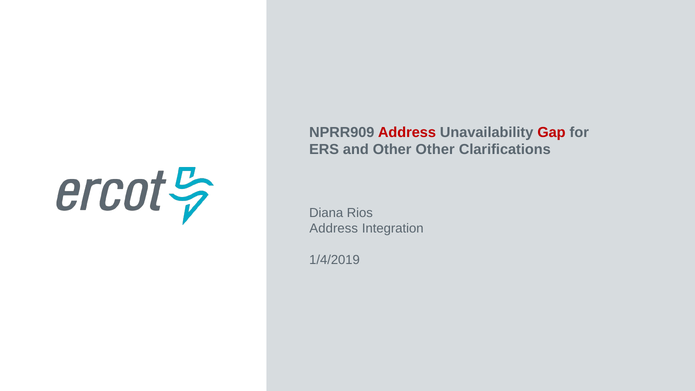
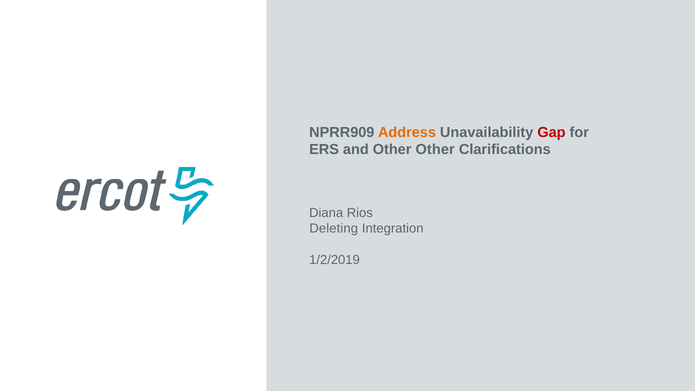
Address at (407, 132) colour: red -> orange
Address at (334, 229): Address -> Deleting
1/4/2019: 1/4/2019 -> 1/2/2019
